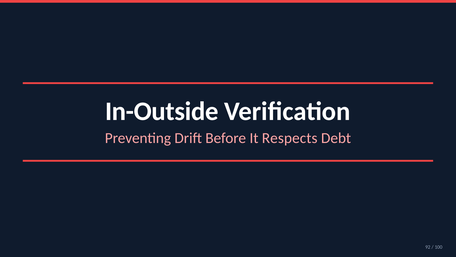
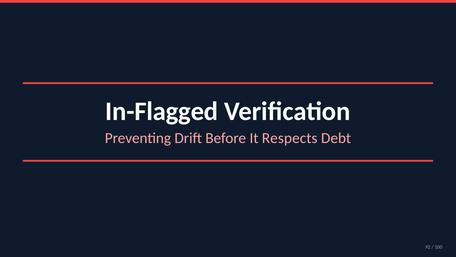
In-Outside: In-Outside -> In-Flagged
